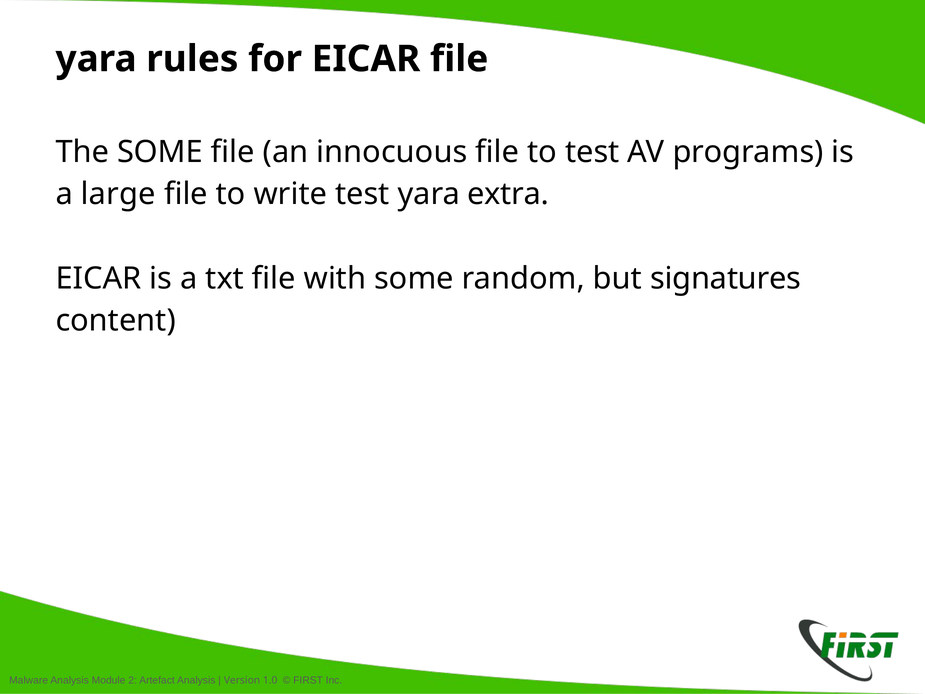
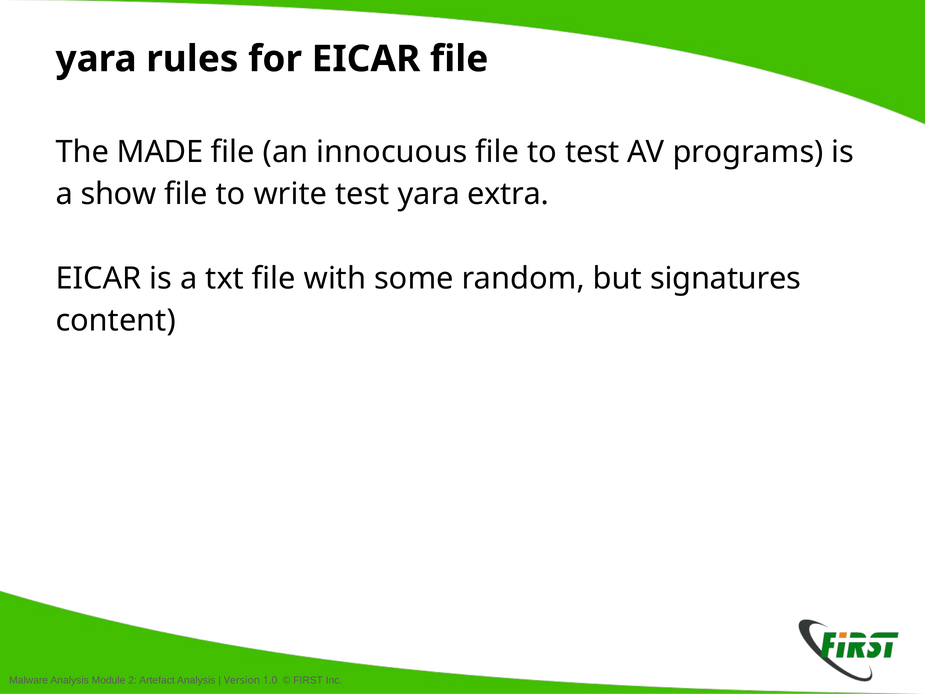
The SOME: SOME -> MADE
large: large -> show
